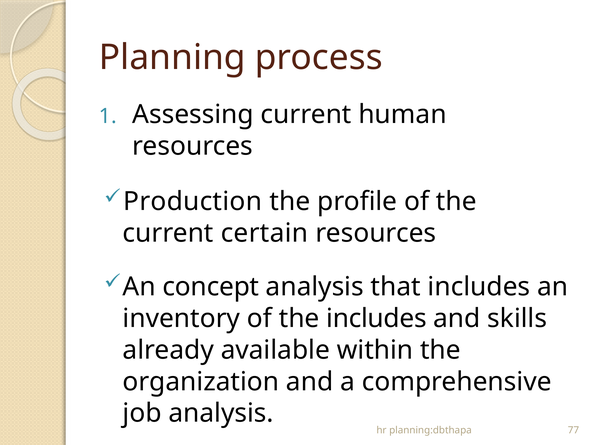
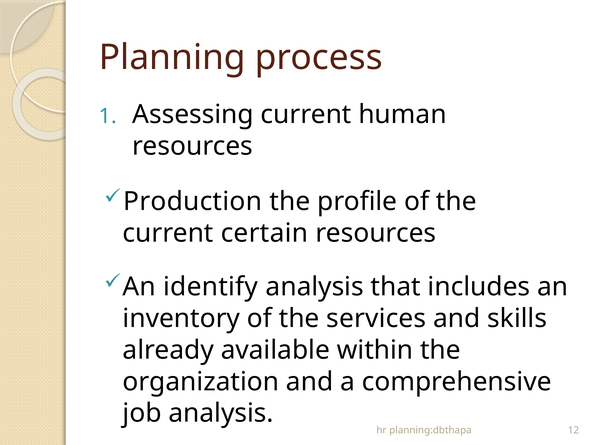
concept: concept -> identify
the includes: includes -> services
77: 77 -> 12
